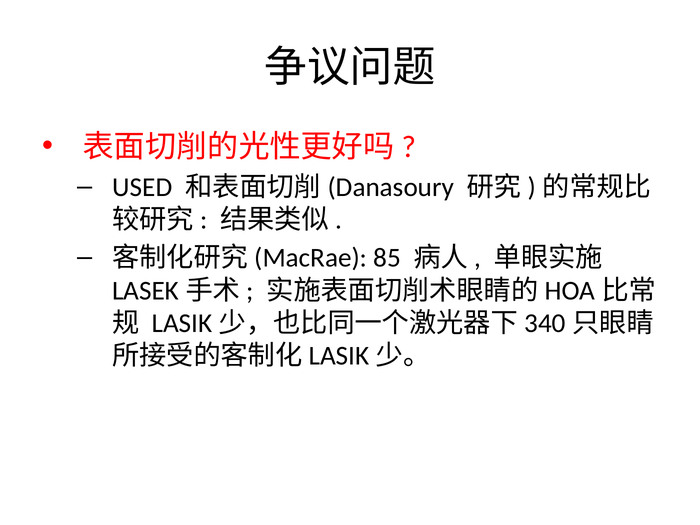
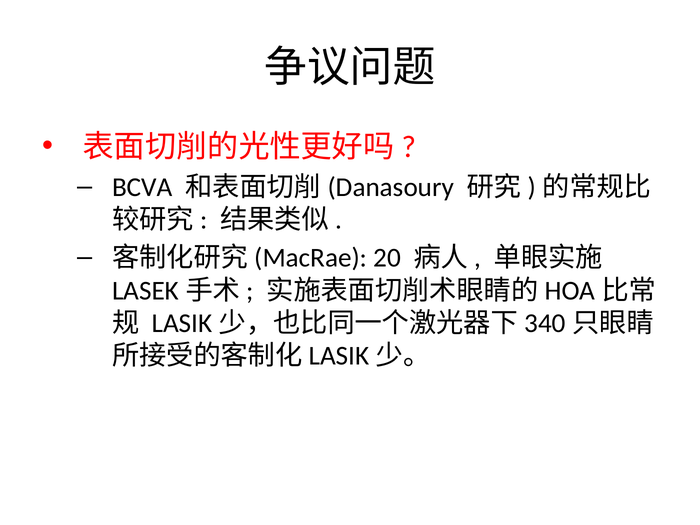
USED: USED -> BCVA
85: 85 -> 20
